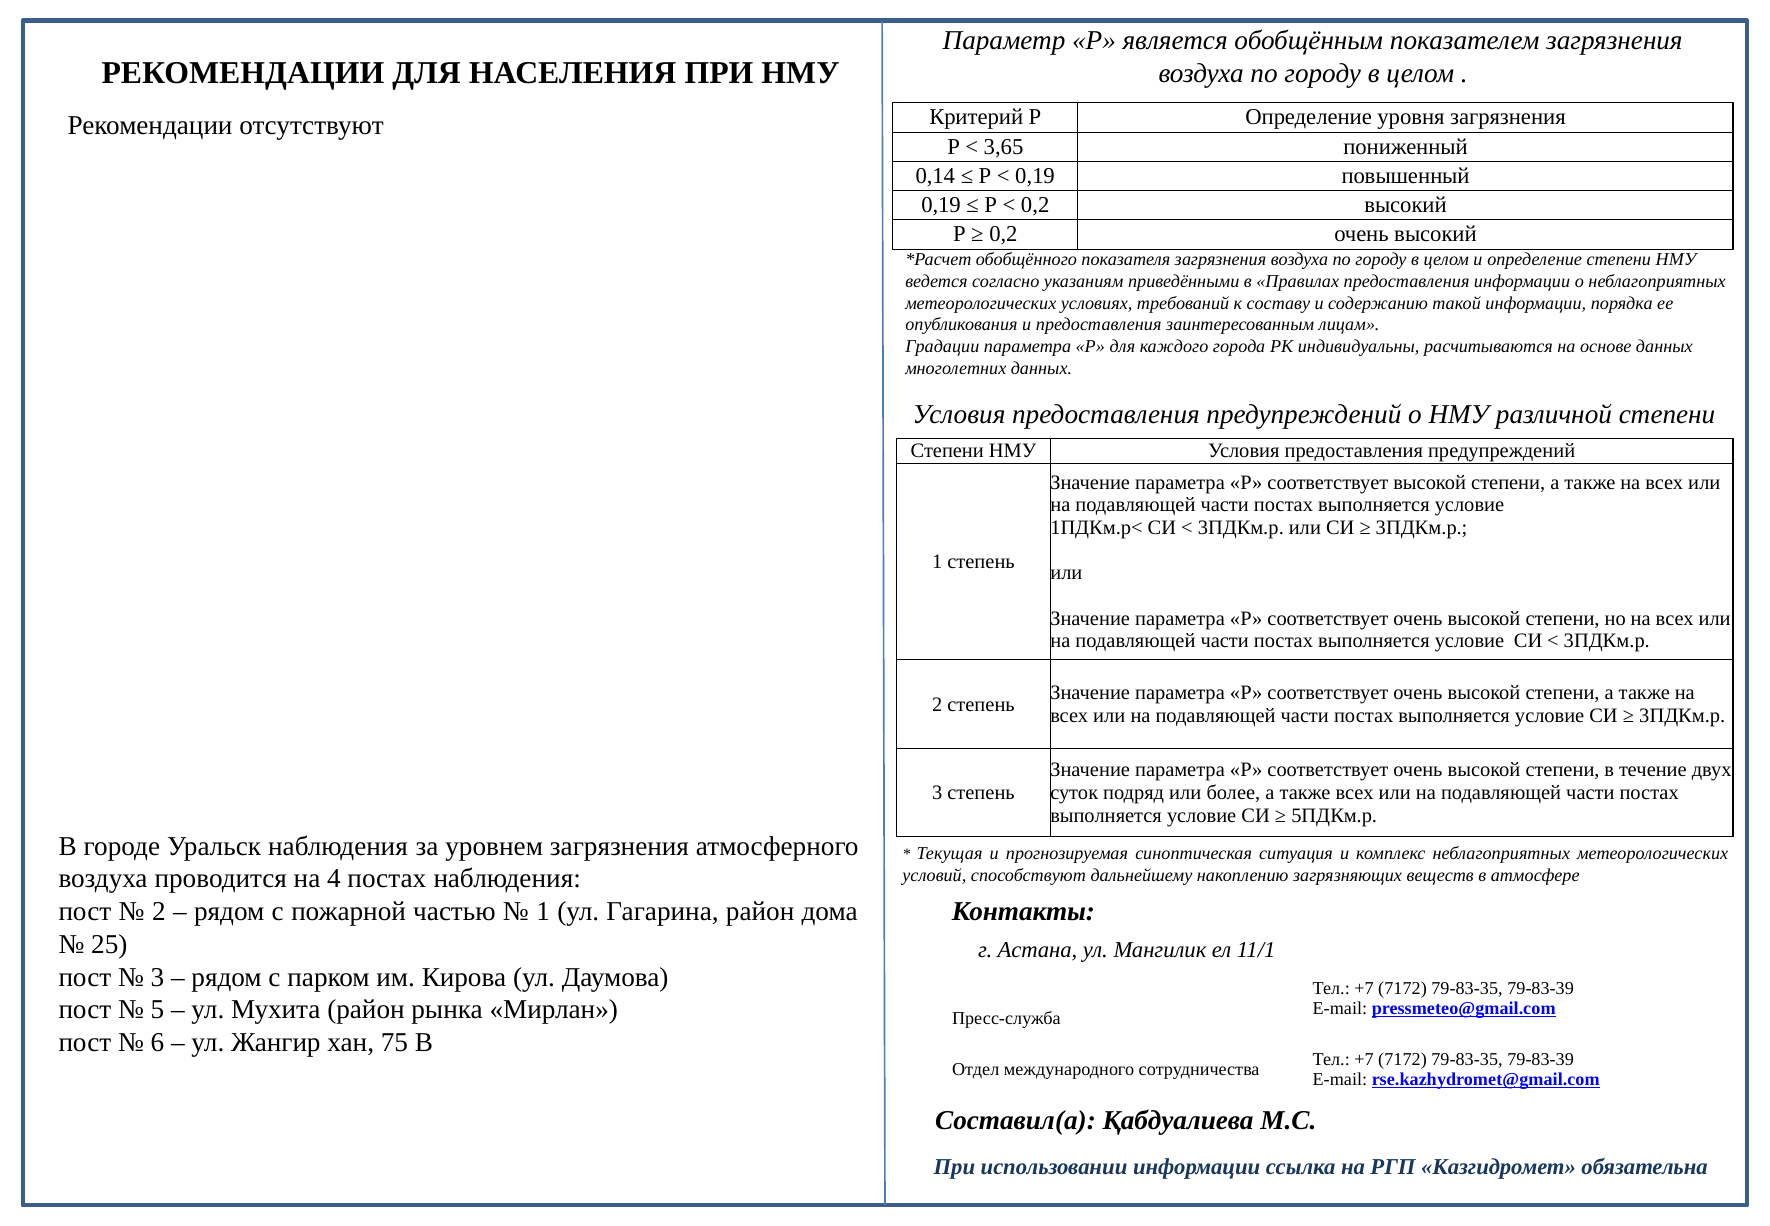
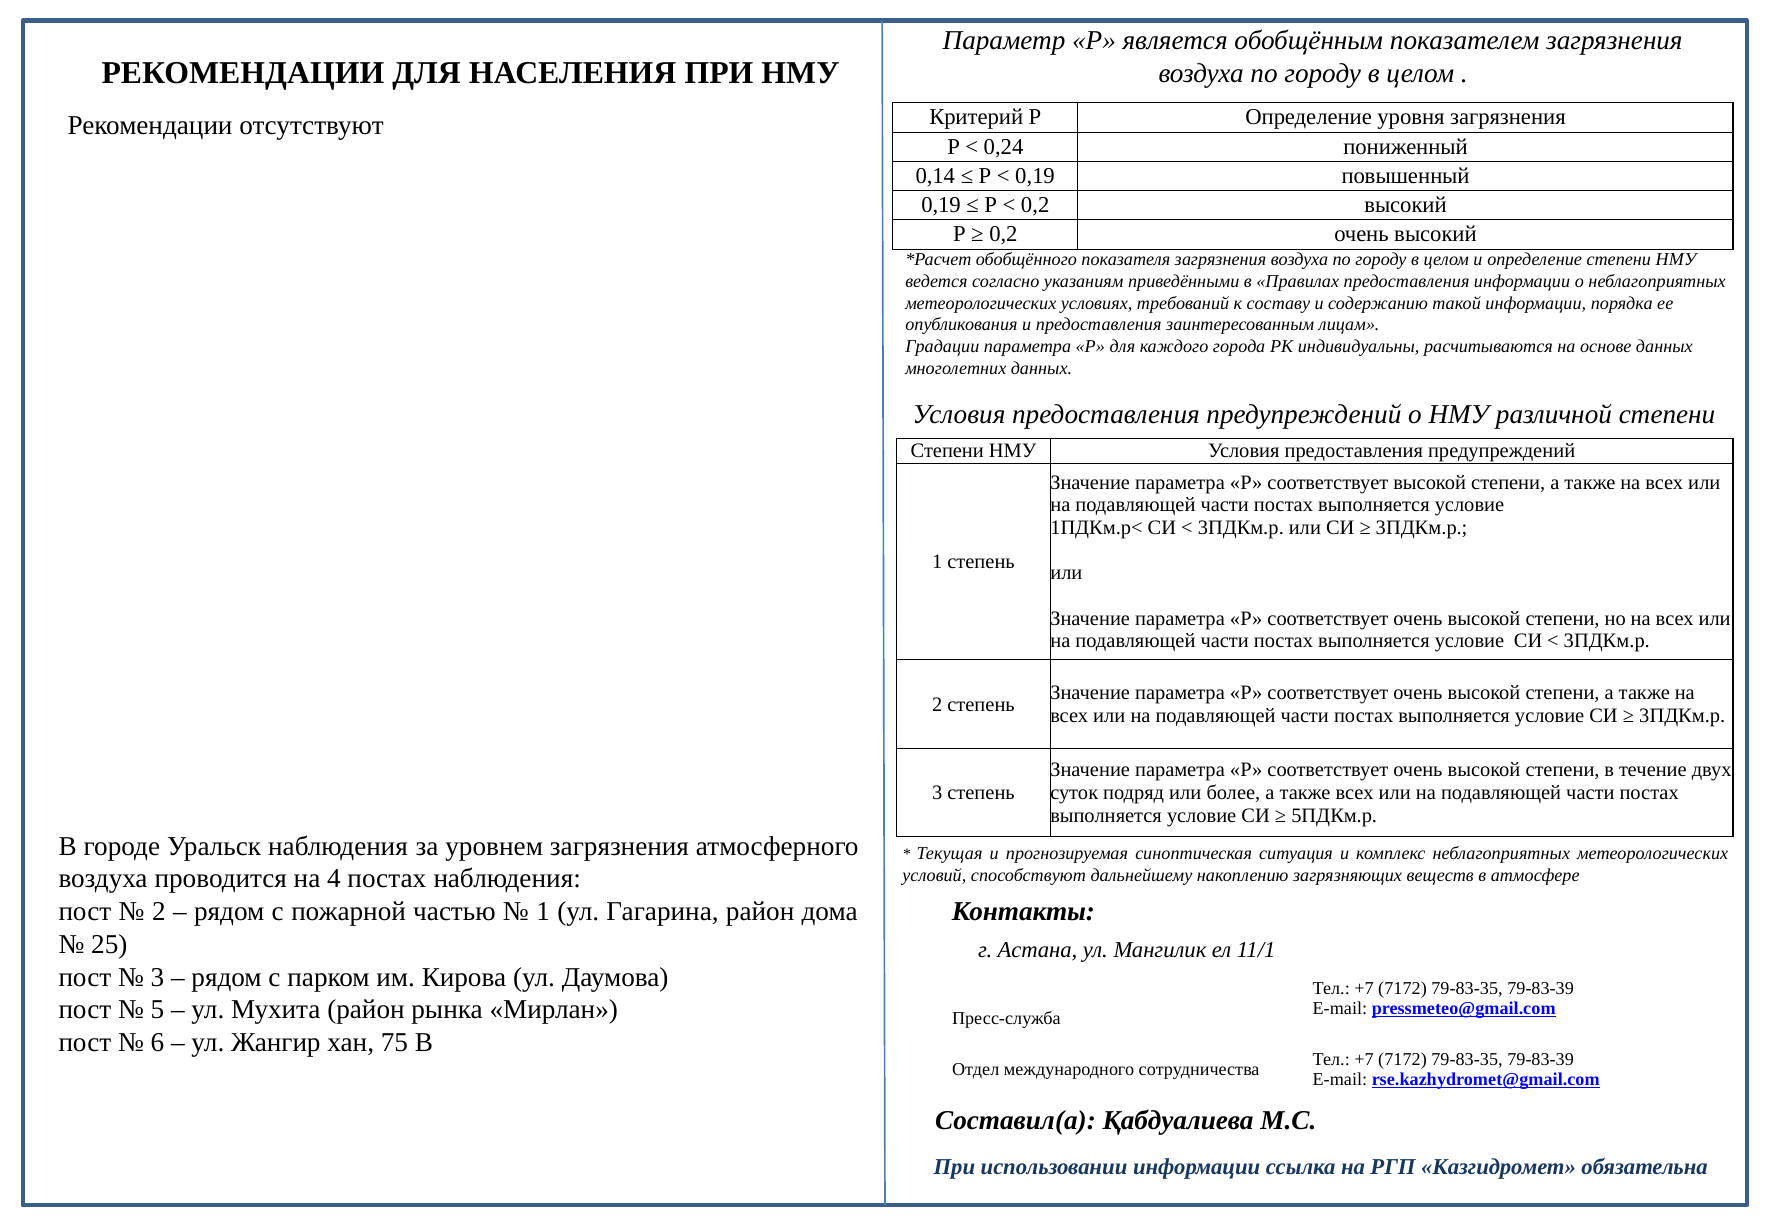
3,65: 3,65 -> 0,24
